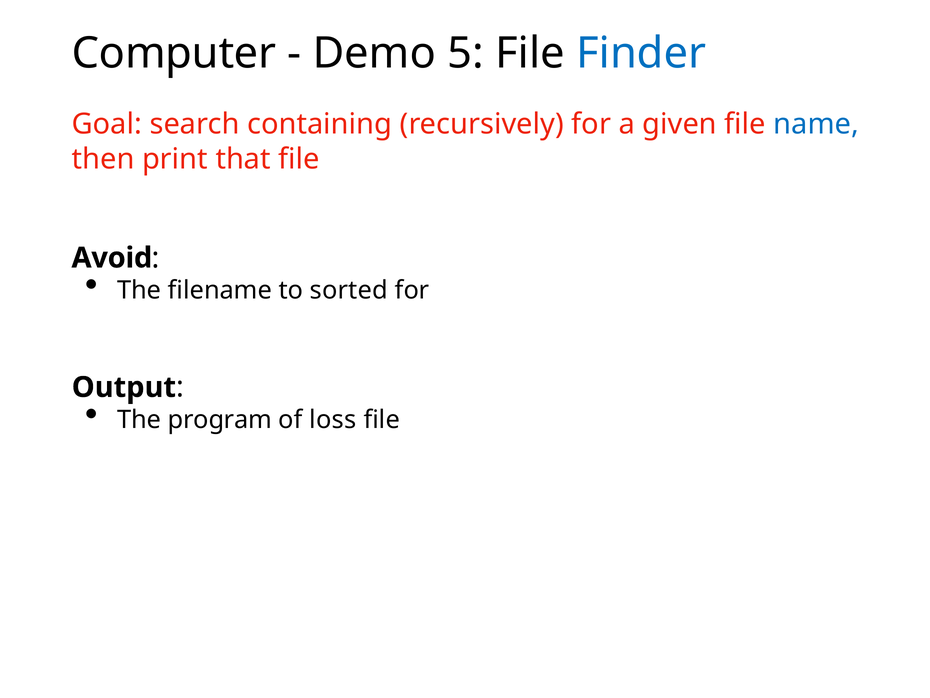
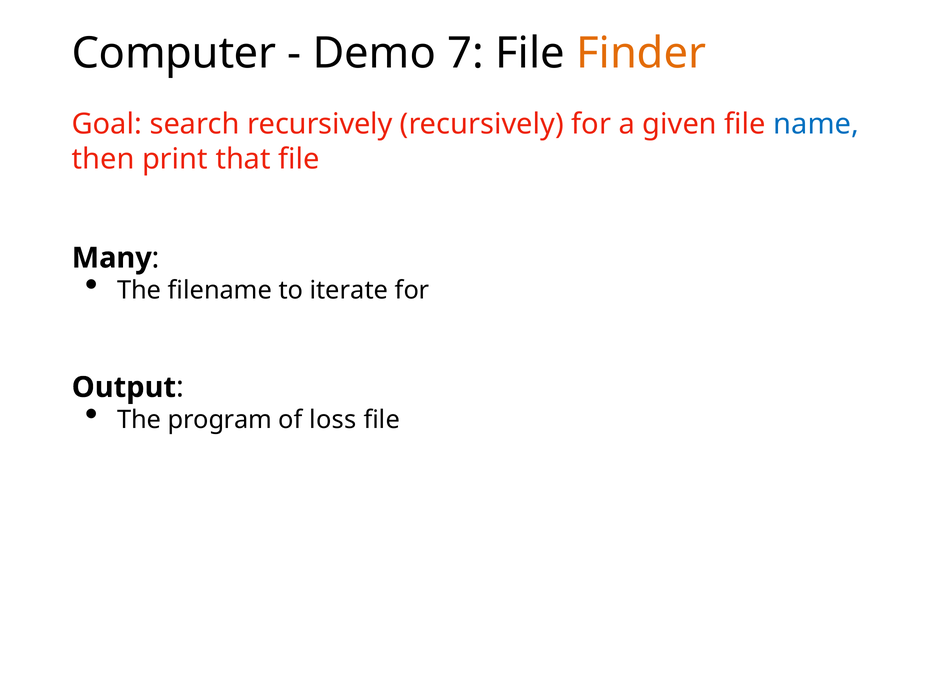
5: 5 -> 7
Finder colour: blue -> orange
search containing: containing -> recursively
Avoid: Avoid -> Many
sorted: sorted -> iterate
